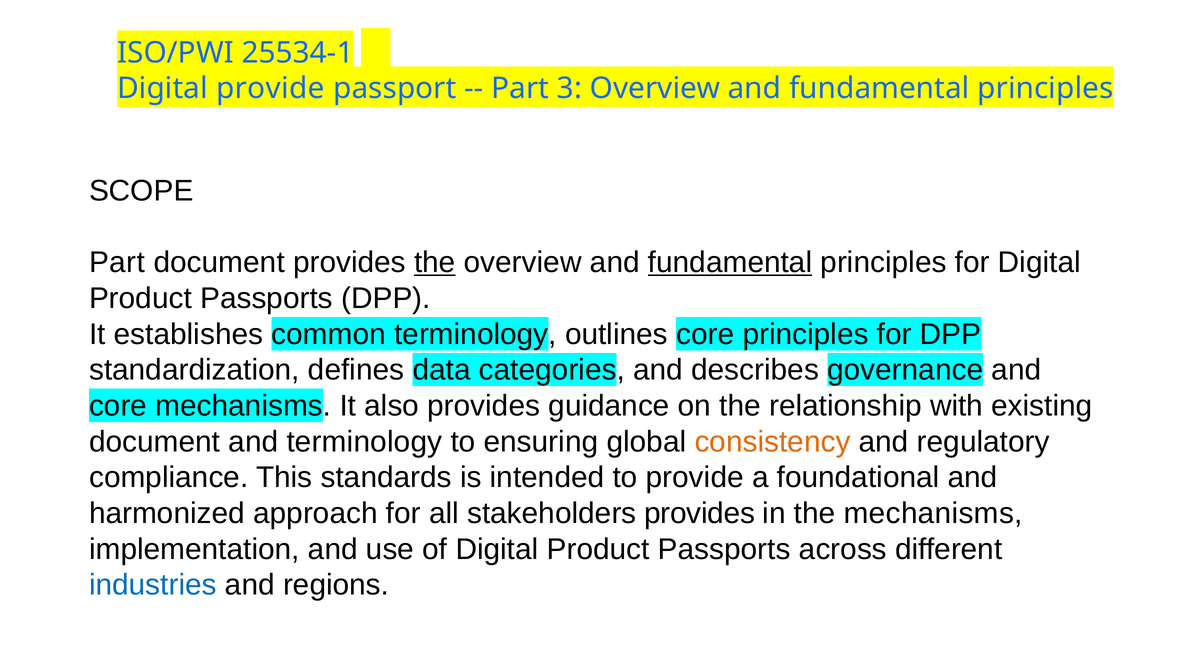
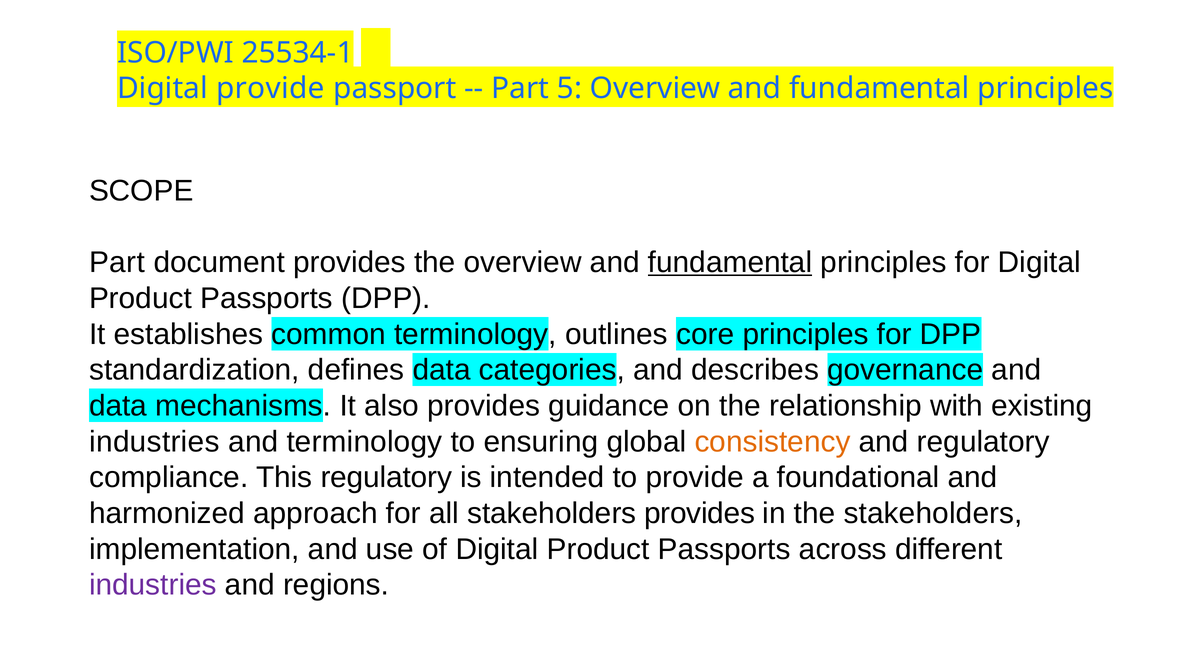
3: 3 -> 5
the at (435, 262) underline: present -> none
core at (118, 406): core -> data
document at (155, 441): document -> industries
This standards: standards -> regulatory
the mechanisms: mechanisms -> stakeholders
industries at (153, 585) colour: blue -> purple
